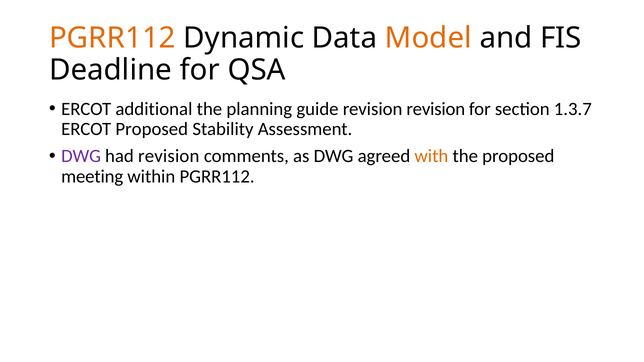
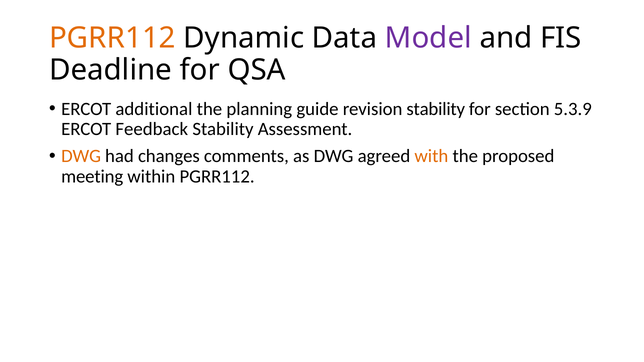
Model colour: orange -> purple
revision revision: revision -> stability
1.3.7: 1.3.7 -> 5.3.9
ERCOT Proposed: Proposed -> Feedback
DWG at (81, 156) colour: purple -> orange
had revision: revision -> changes
